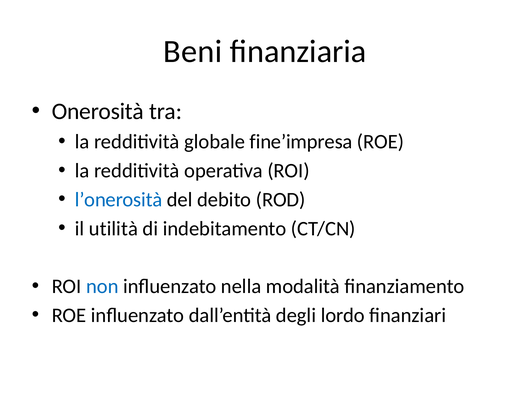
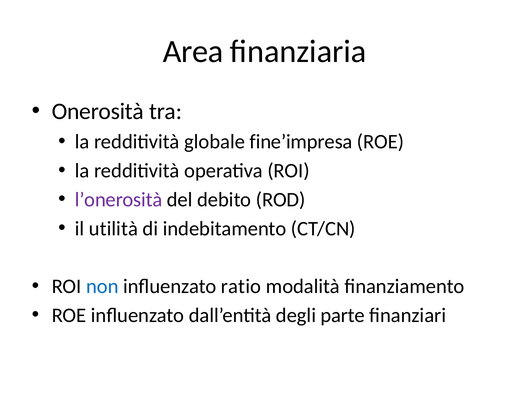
Beni: Beni -> Area
l’onerosità colour: blue -> purple
nella: nella -> ratio
lordo: lordo -> parte
